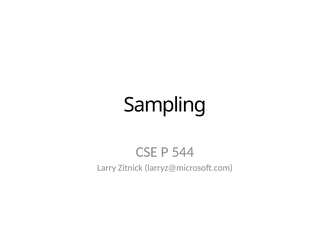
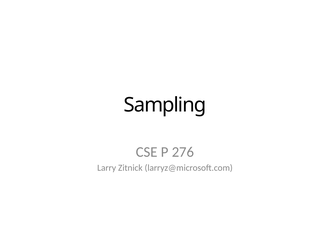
544: 544 -> 276
